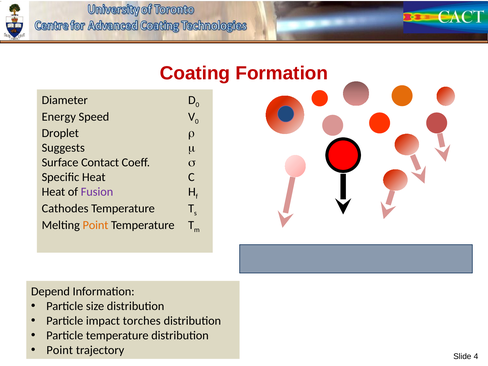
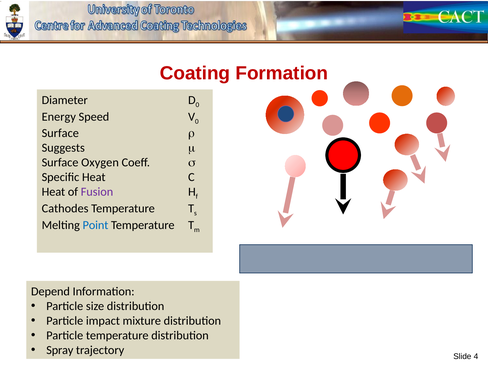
Droplet at (60, 133): Droplet -> Surface
Contact: Contact -> Oxygen
Point at (96, 225) colour: orange -> blue
torches: torches -> mixture
Point at (60, 350): Point -> Spray
